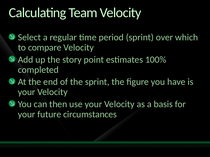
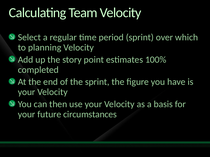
compare: compare -> planning
